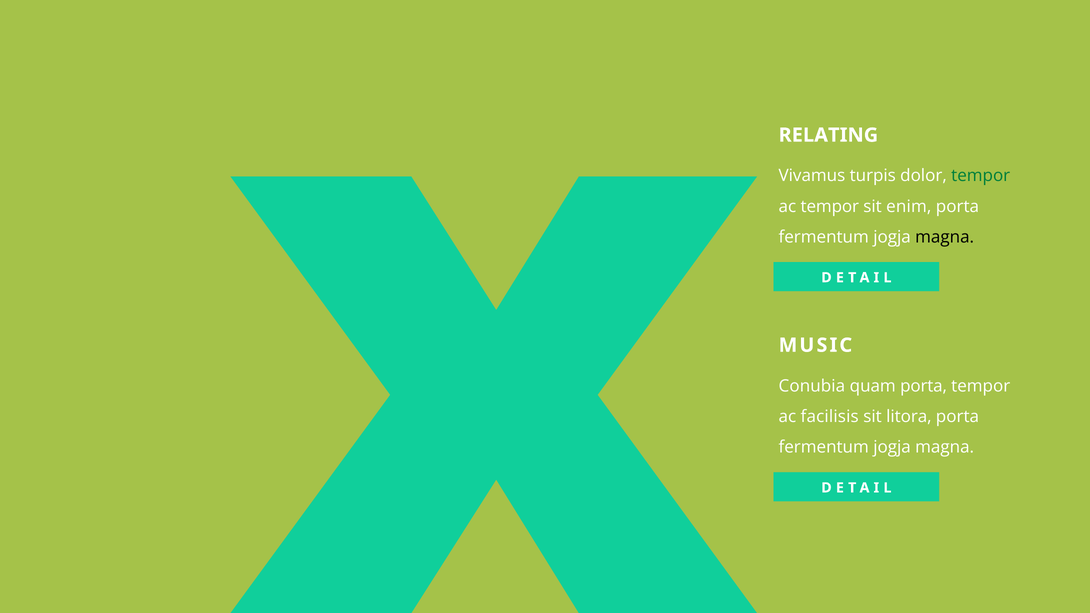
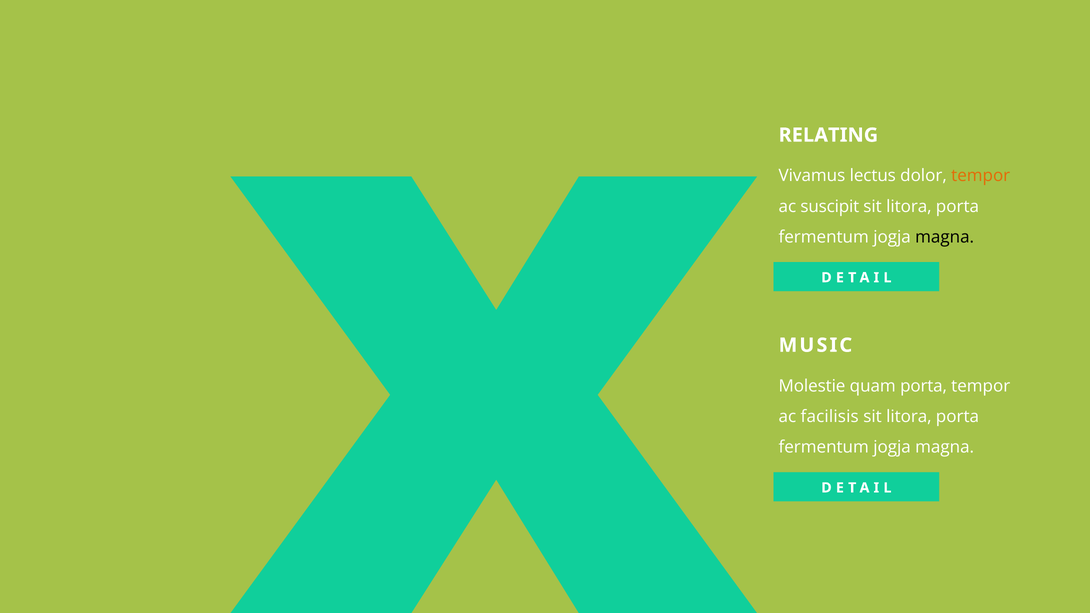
turpis: turpis -> lectus
tempor at (981, 176) colour: green -> orange
ac tempor: tempor -> suscipit
enim at (909, 206): enim -> litora
Conubia: Conubia -> Molestie
